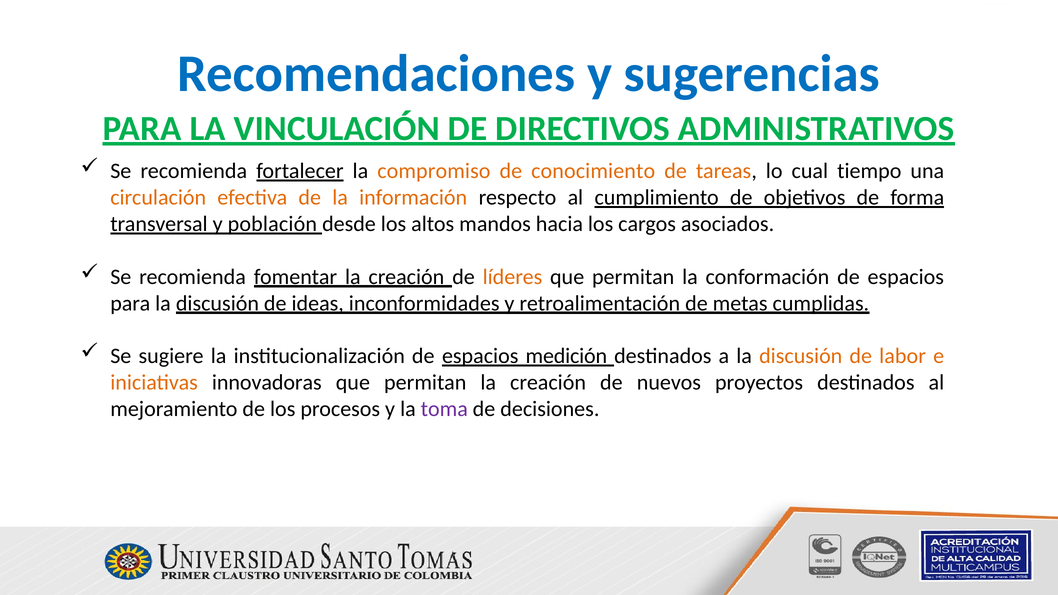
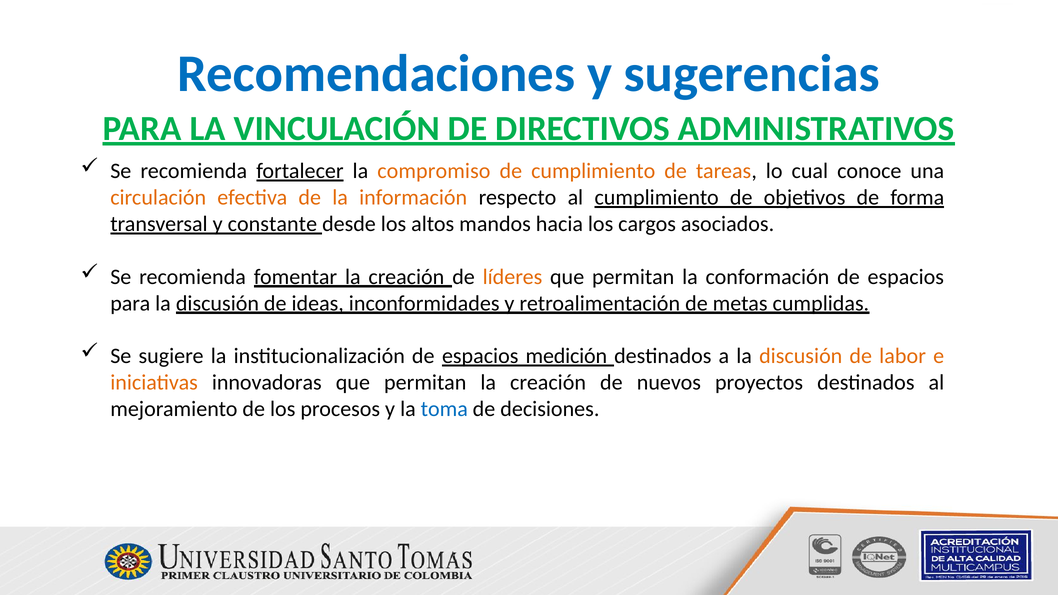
de conocimiento: conocimiento -> cumplimiento
tiempo: tiempo -> conoce
población: población -> constante
toma colour: purple -> blue
